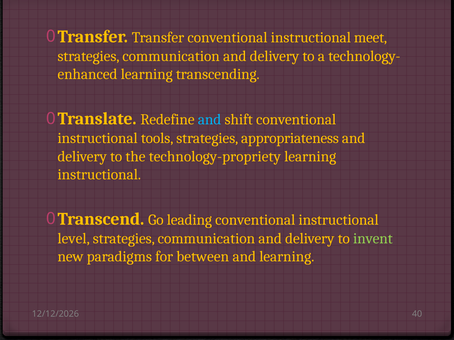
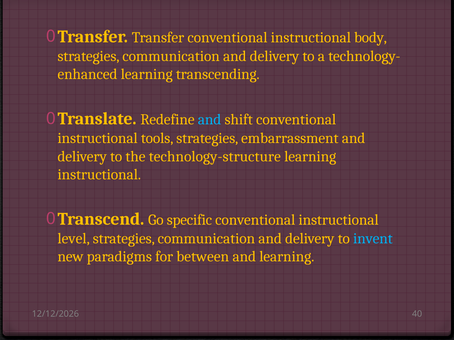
meet: meet -> body
appropriateness: appropriateness -> embarrassment
technology-propriety: technology-propriety -> technology-structure
leading: leading -> specific
invent colour: light green -> light blue
